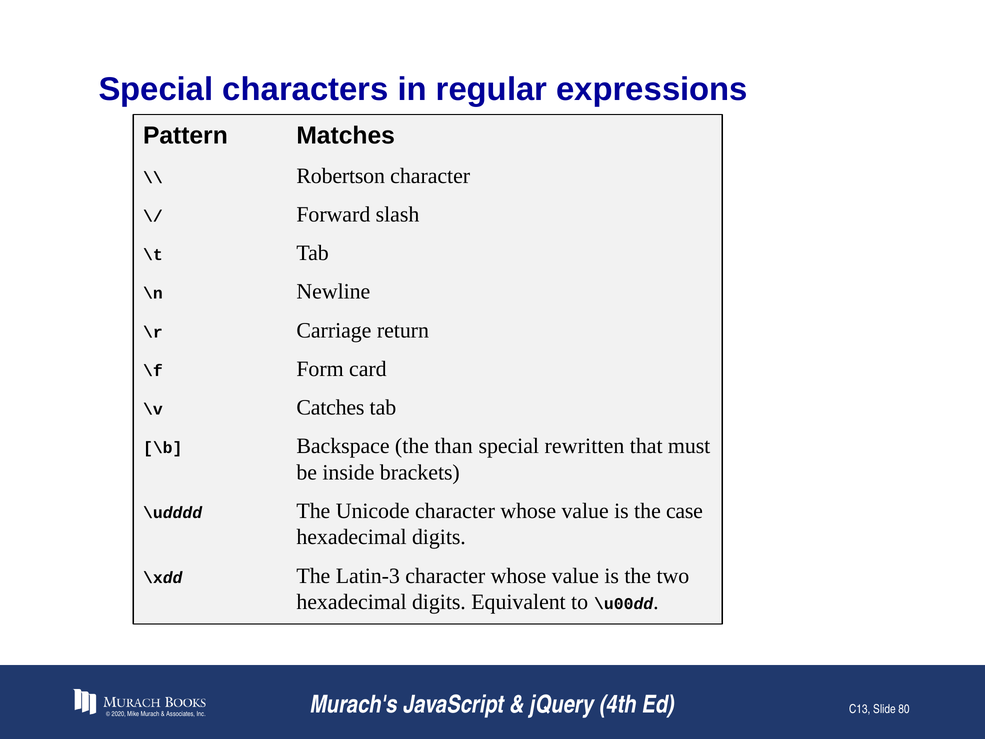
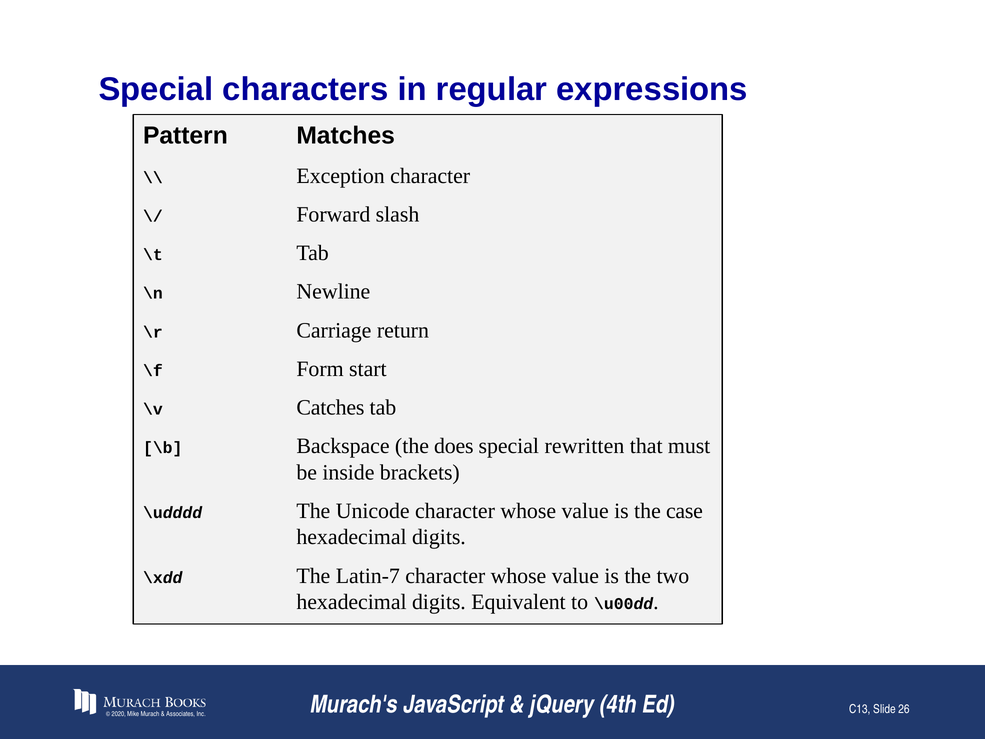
Robertson: Robertson -> Exception
card: card -> start
than: than -> does
Latin-3: Latin-3 -> Latin-7
80: 80 -> 26
